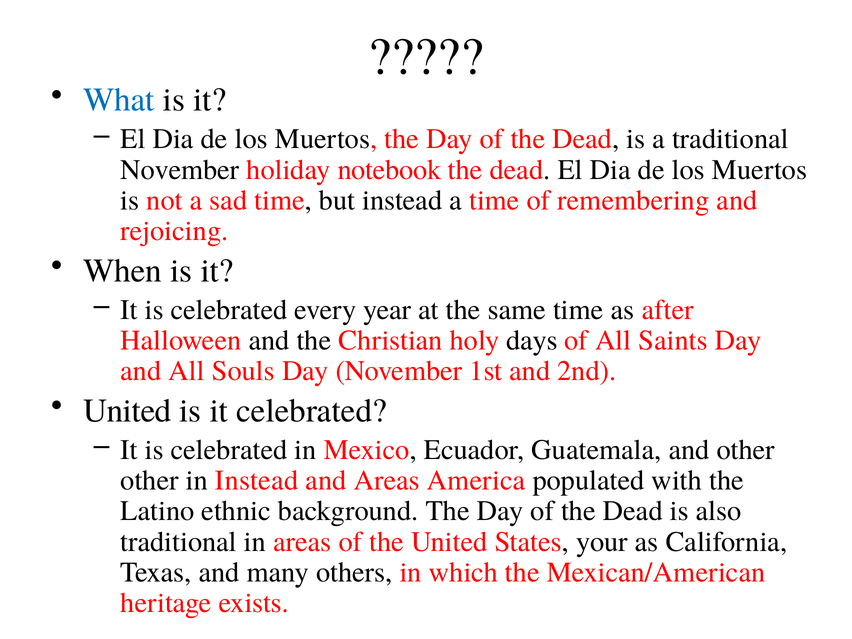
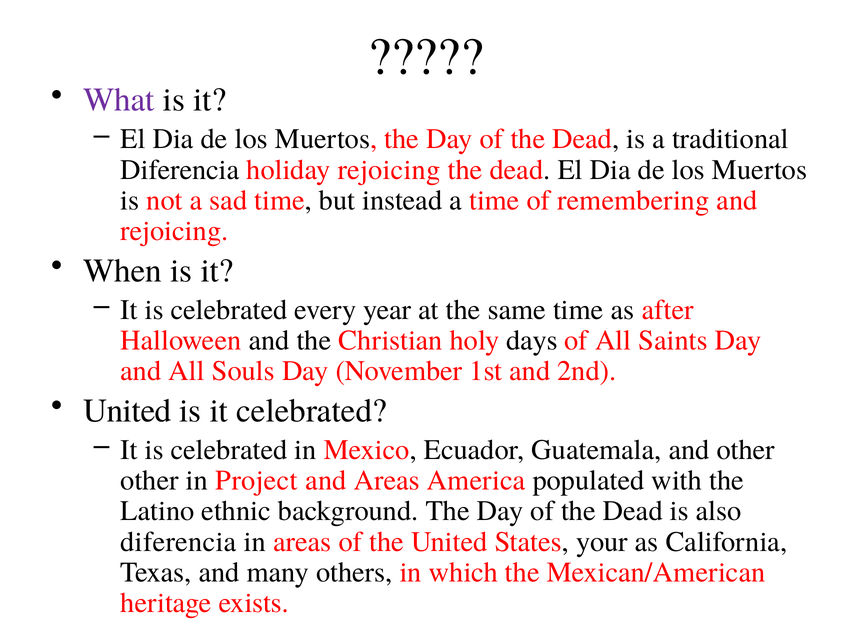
What colour: blue -> purple
November at (180, 170): November -> Diferencia
holiday notebook: notebook -> rejoicing
in Instead: Instead -> Project
traditional at (179, 542): traditional -> diferencia
